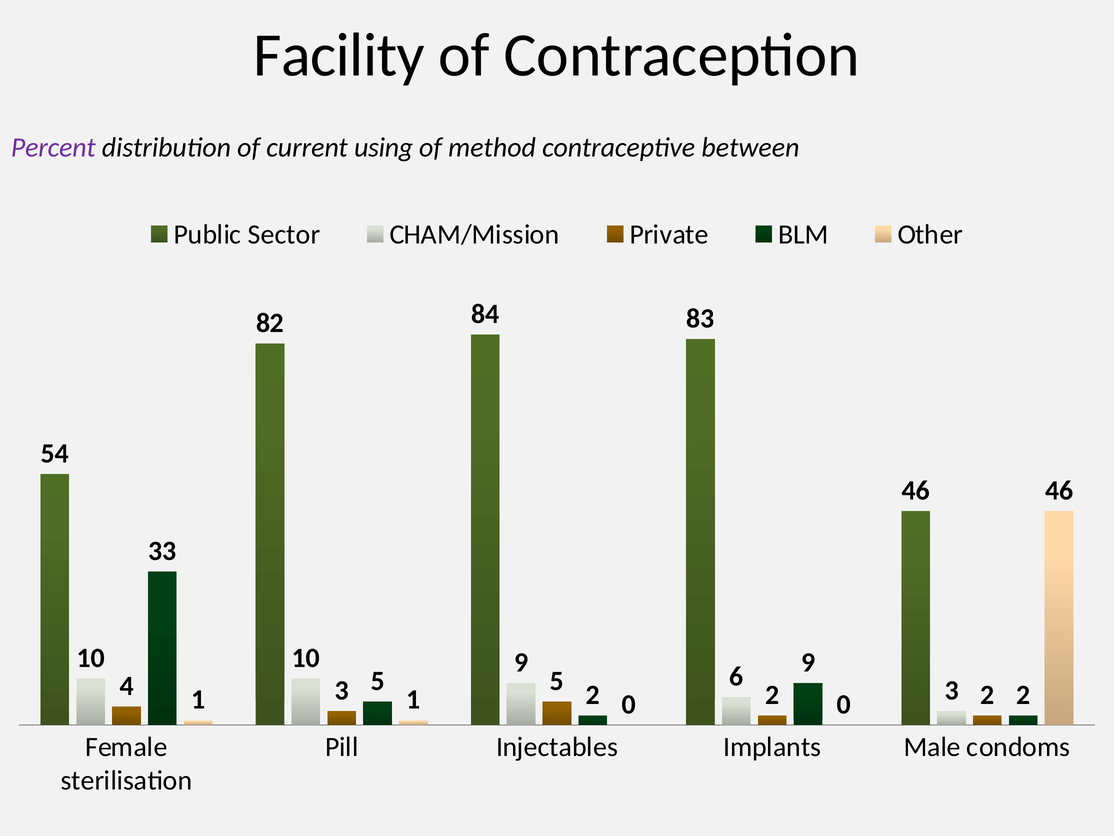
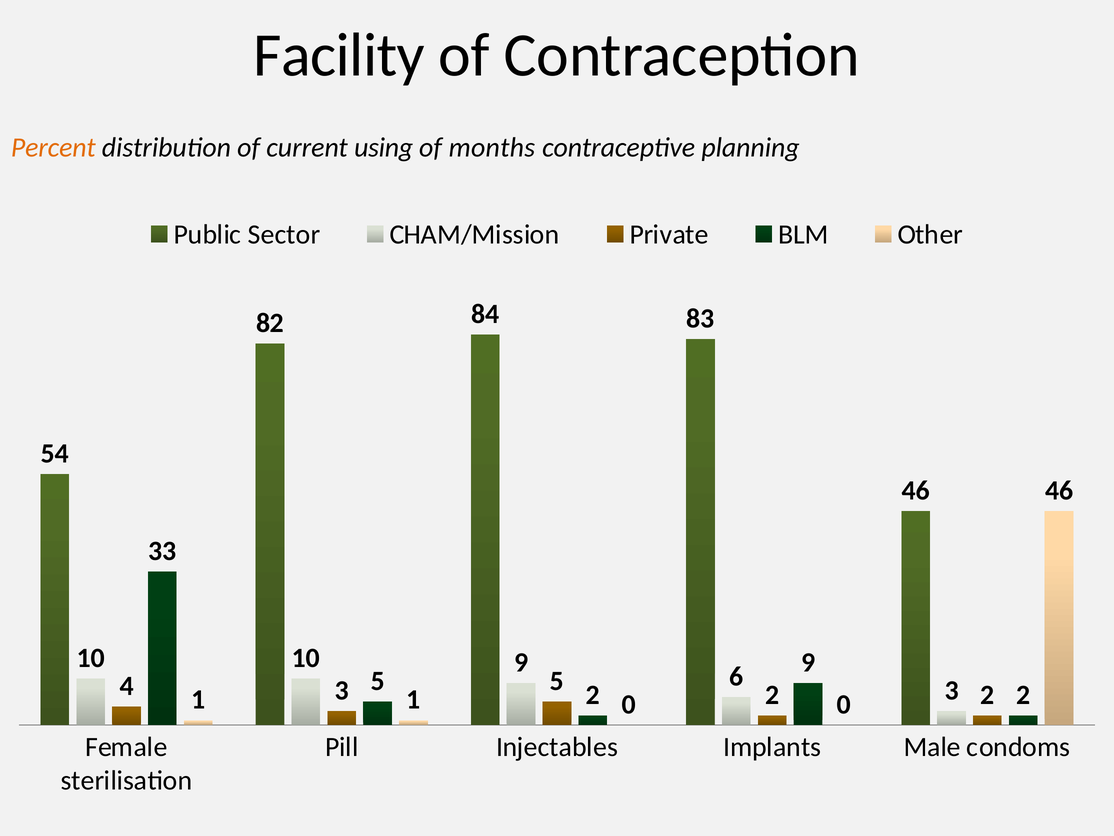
Percent colour: purple -> orange
method: method -> months
between: between -> planning
